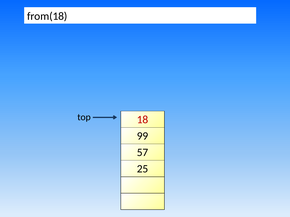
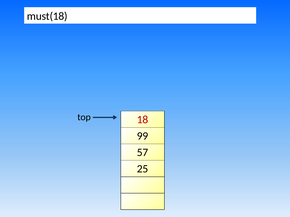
from(18: from(18 -> must(18
